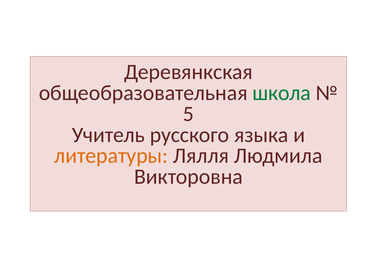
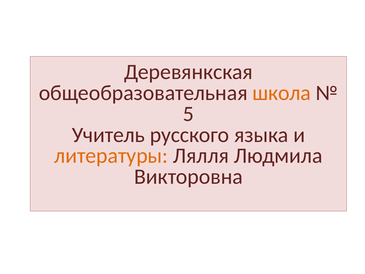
школа colour: green -> orange
